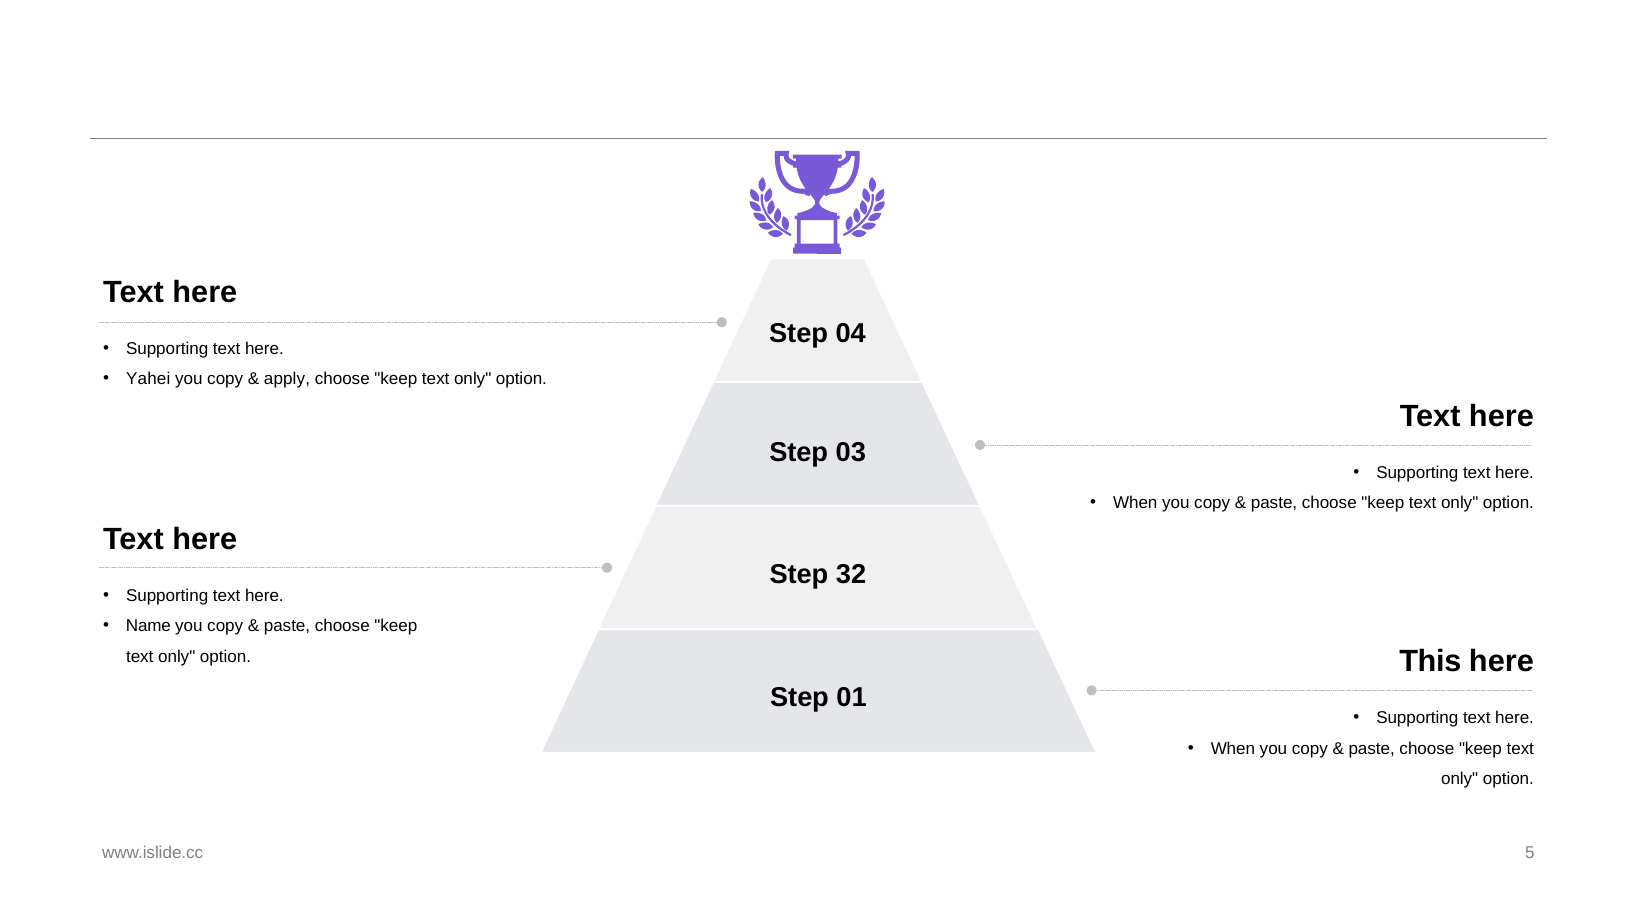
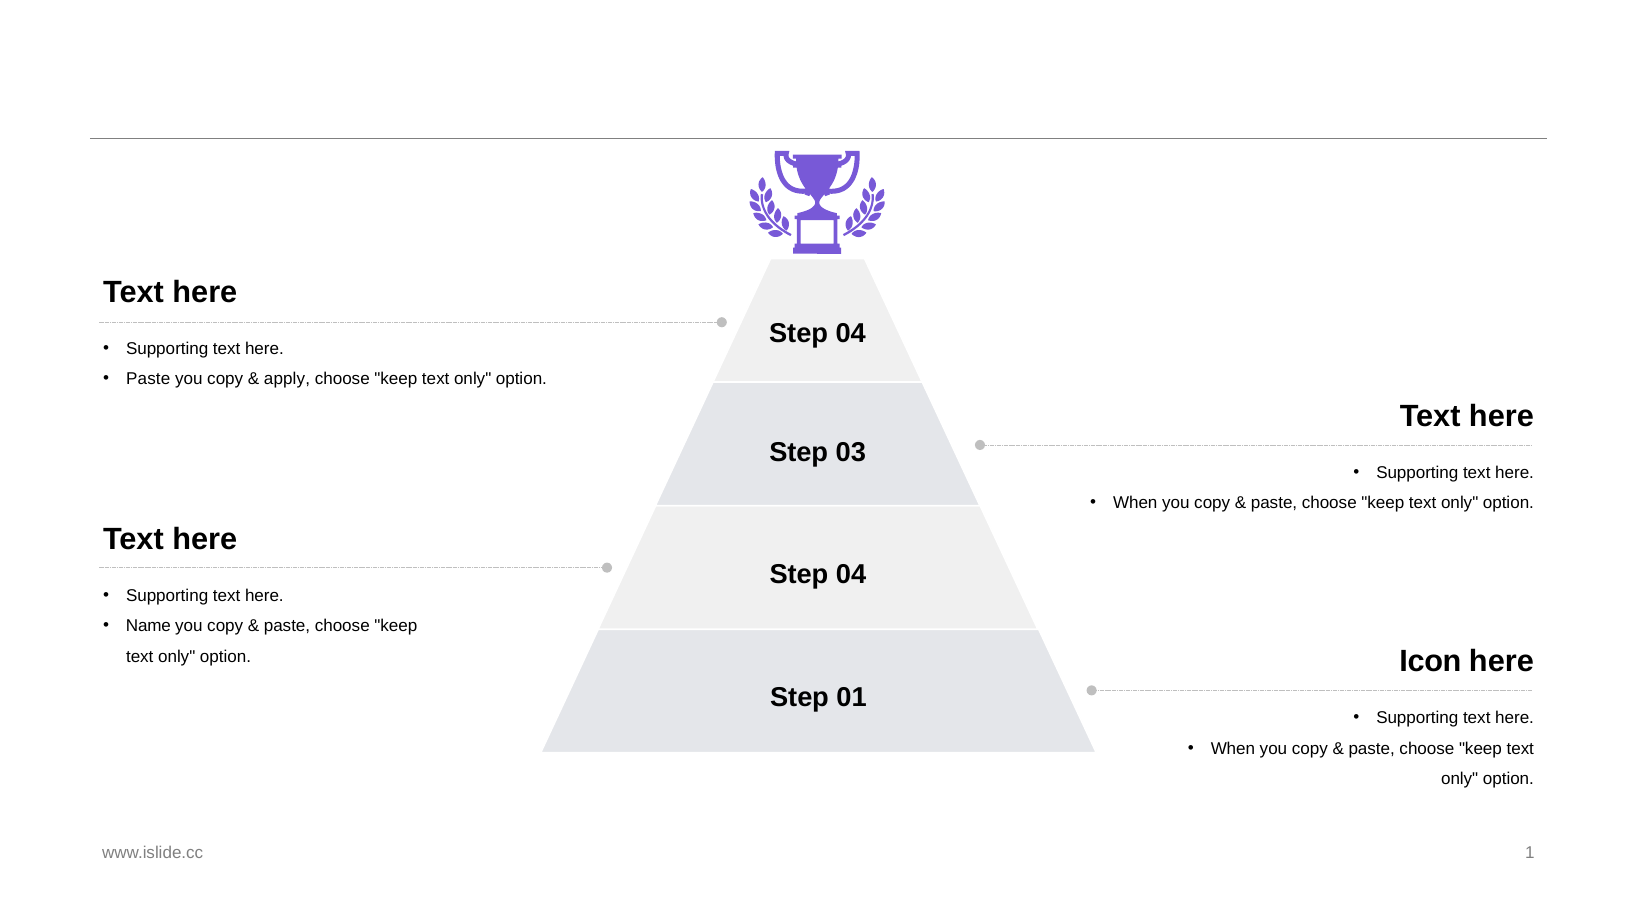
Yahei at (148, 379): Yahei -> Paste
32 at (851, 575): 32 -> 04
This: This -> Icon
5: 5 -> 1
